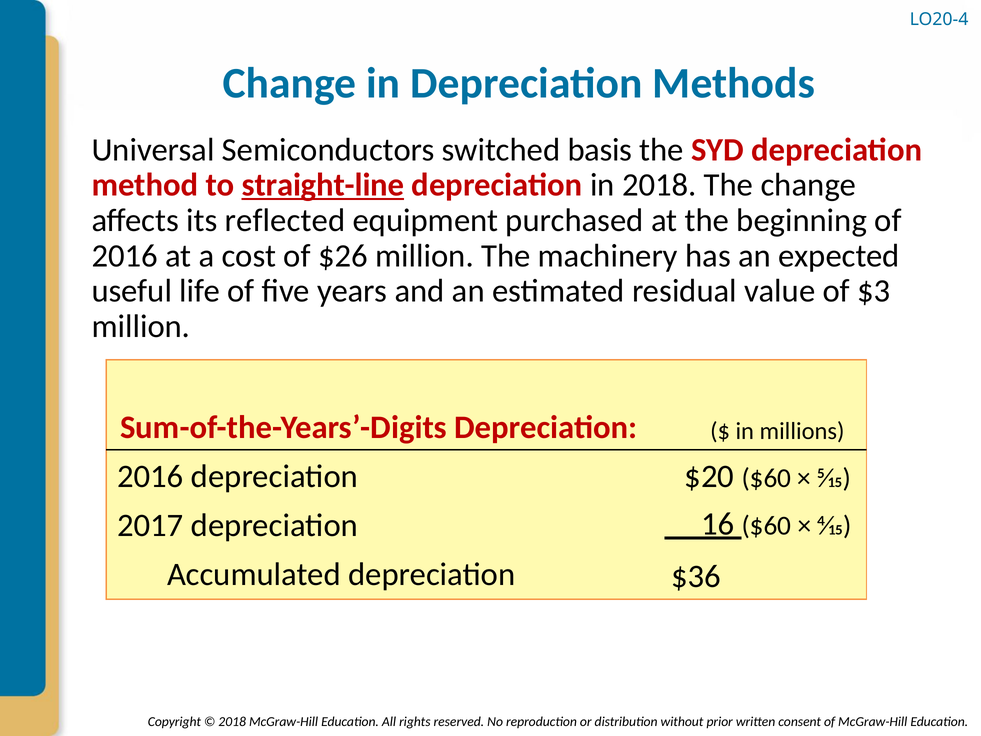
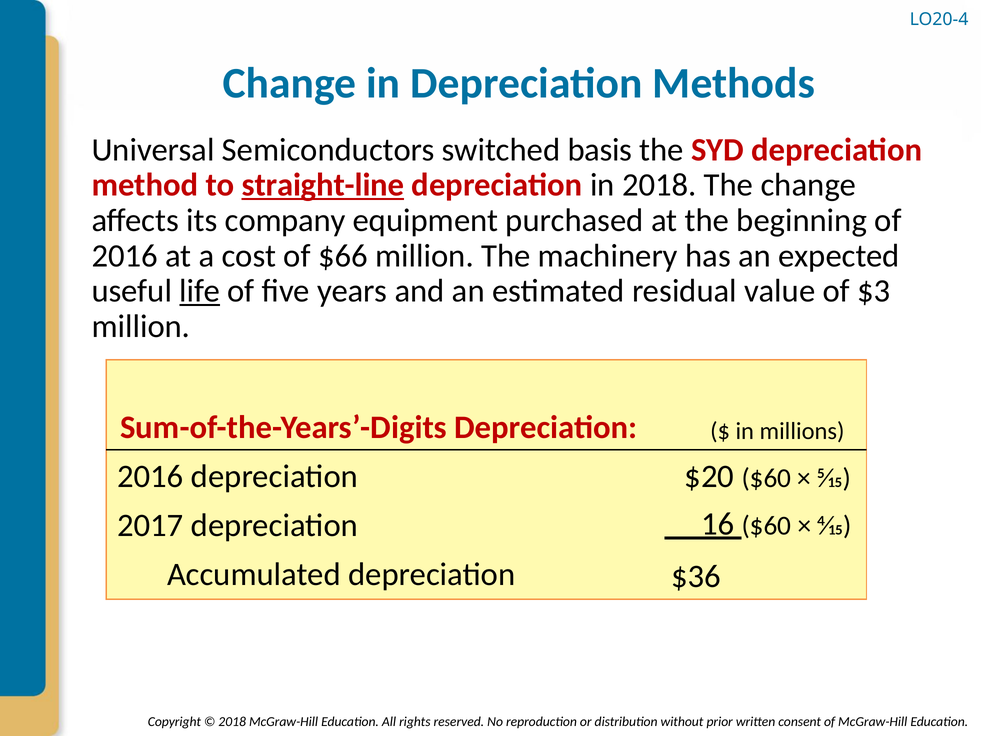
reflected: reflected -> company
$26: $26 -> $66
life underline: none -> present
